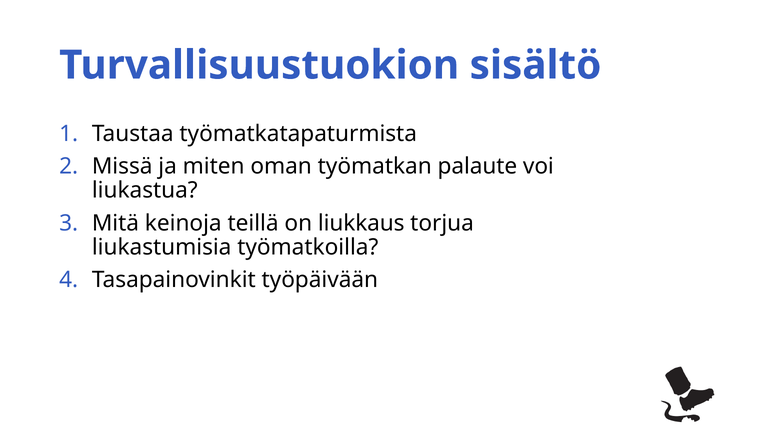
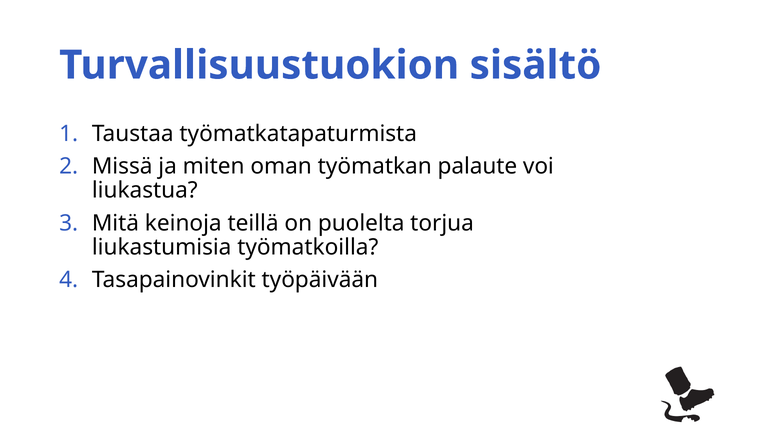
liukkaus: liukkaus -> puolelta
